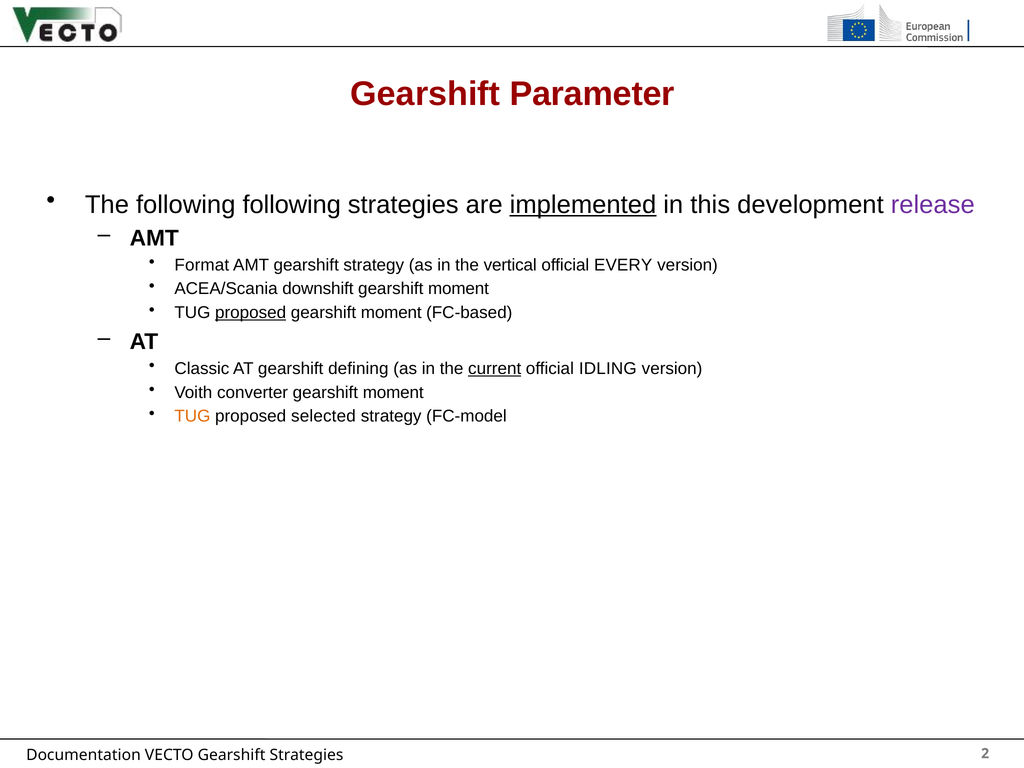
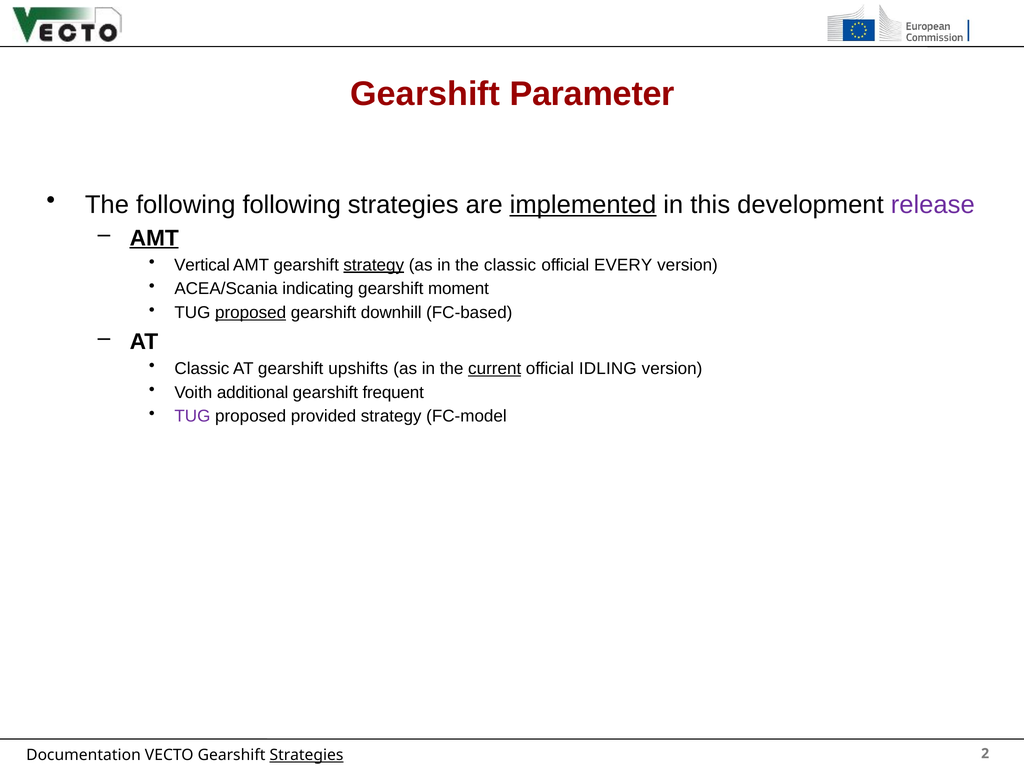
AMT at (154, 238) underline: none -> present
Format: Format -> Vertical
strategy at (374, 265) underline: none -> present
the vertical: vertical -> classic
downshift: downshift -> indicating
moment at (391, 313): moment -> downhill
defining: defining -> upshifts
converter: converter -> additional
moment at (393, 392): moment -> frequent
TUG at (192, 416) colour: orange -> purple
selected: selected -> provided
Strategies at (306, 755) underline: none -> present
